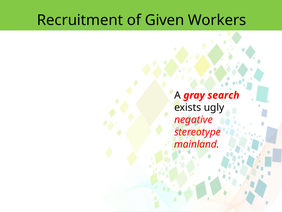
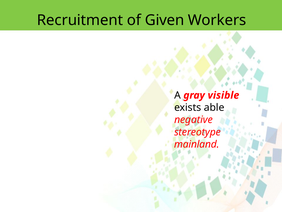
search: search -> visible
ugly: ugly -> able
